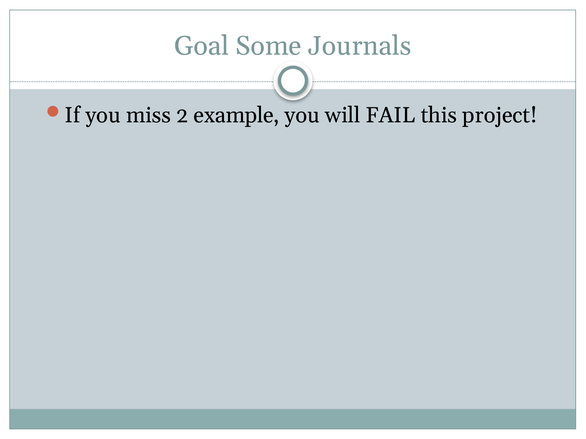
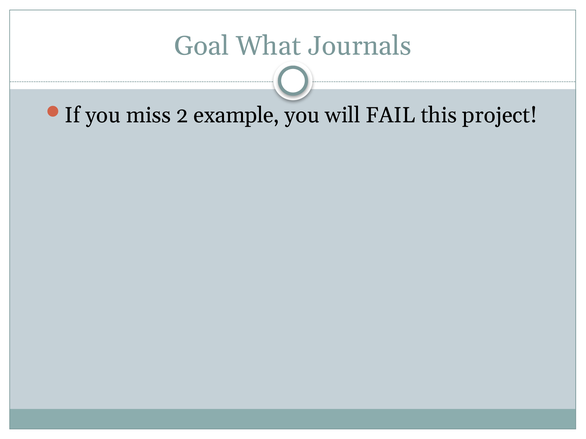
Some: Some -> What
